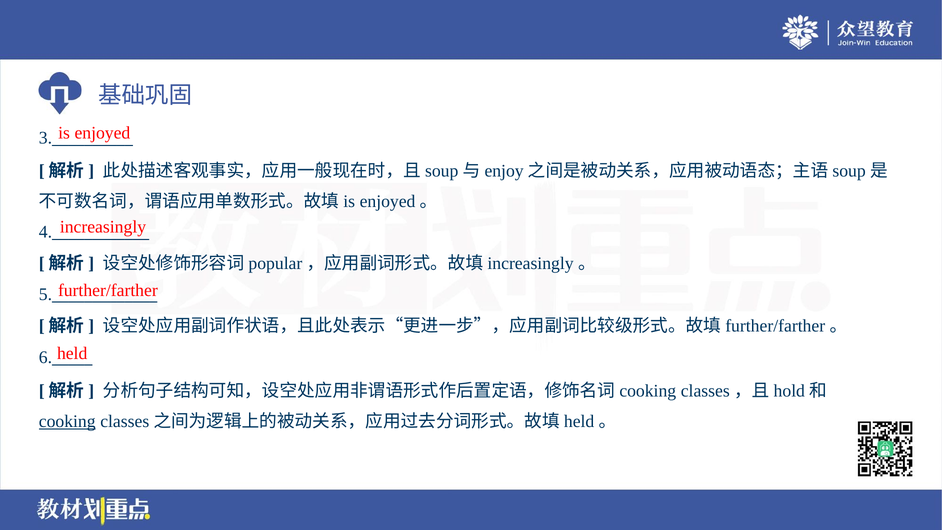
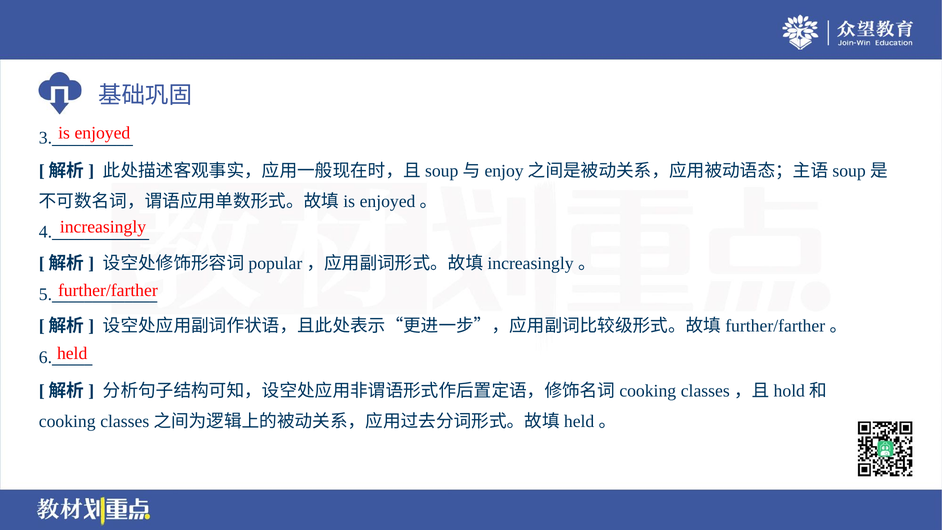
cooking underline: present -> none
